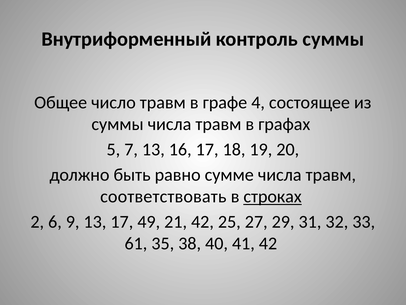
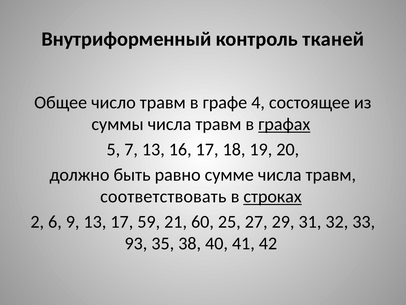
контроль суммы: суммы -> тканей
графах underline: none -> present
49: 49 -> 59
21 42: 42 -> 60
61: 61 -> 93
